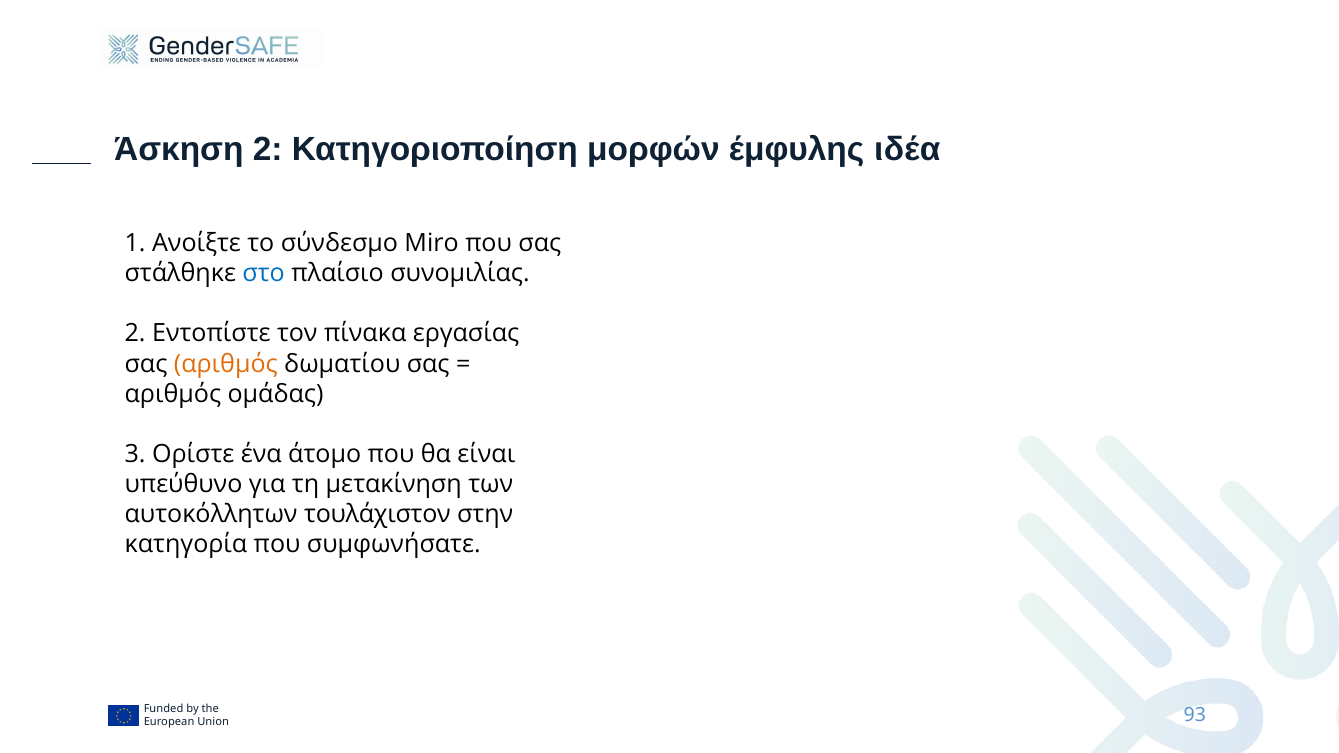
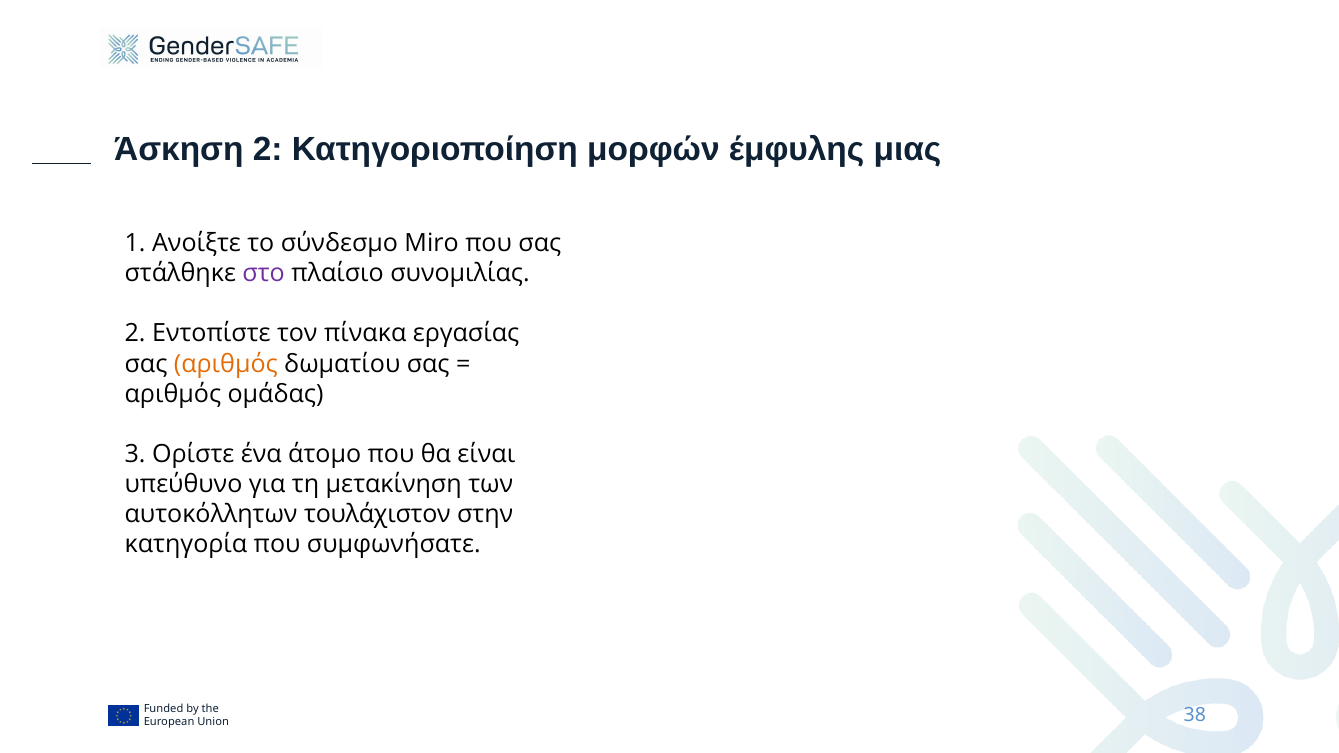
ιδέα: ιδέα -> μιας
στο colour: blue -> purple
93: 93 -> 38
